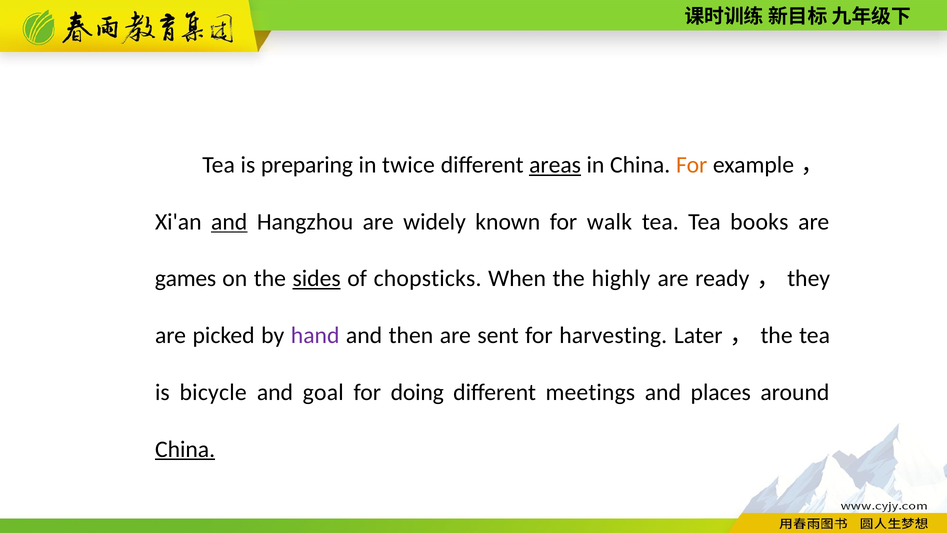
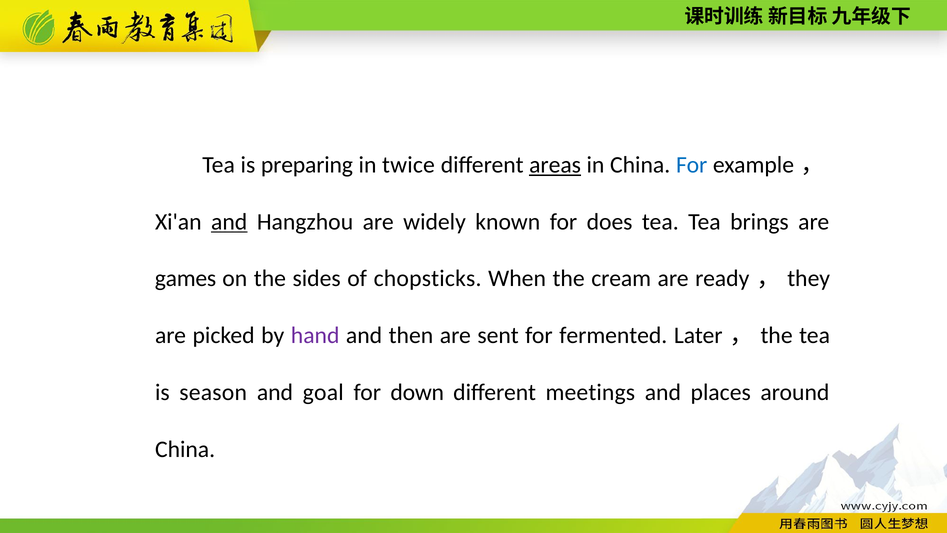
For at (692, 165) colour: orange -> blue
walk: walk -> does
books: books -> brings
sides underline: present -> none
highly: highly -> cream
harvesting: harvesting -> fermented
bicycle: bicycle -> season
doing: doing -> down
China at (185, 449) underline: present -> none
